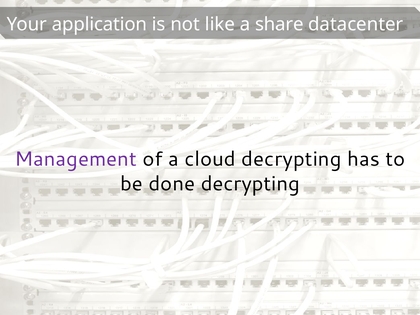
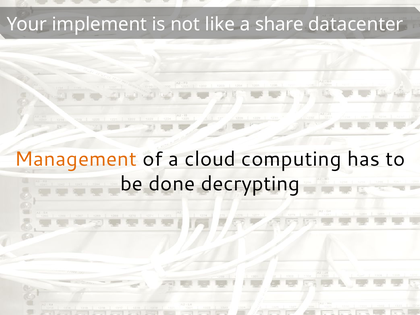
application: application -> implement
Management colour: purple -> orange
cloud decrypting: decrypting -> computing
